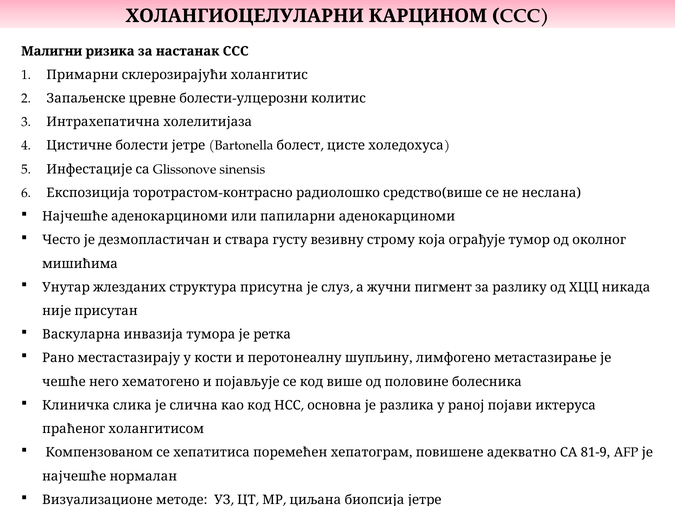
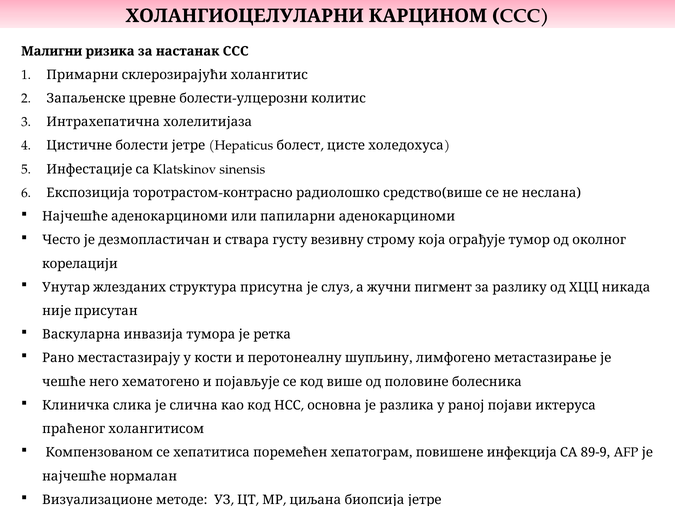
Bartonella: Bartonella -> Hepaticus
Glissonove: Glissonove -> Klatskinov
мишићима: мишићима -> корелацији
адекватно: адекватно -> инфекција
81-9: 81-9 -> 89-9
